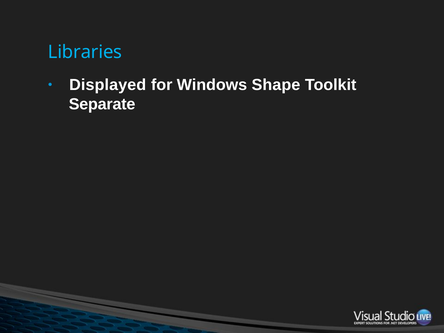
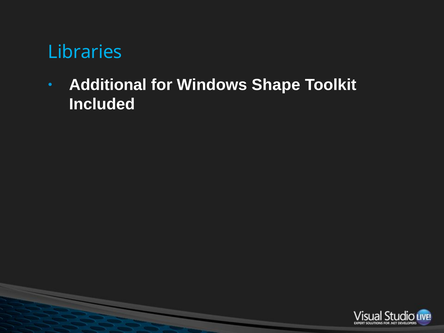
Displayed: Displayed -> Additional
Separate: Separate -> Included
